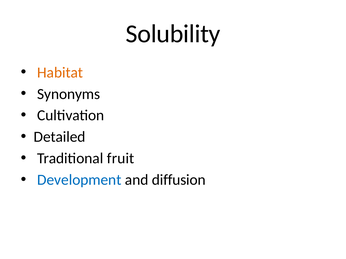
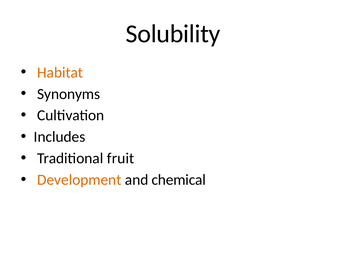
Detailed: Detailed -> Includes
Development colour: blue -> orange
diffusion: diffusion -> chemical
